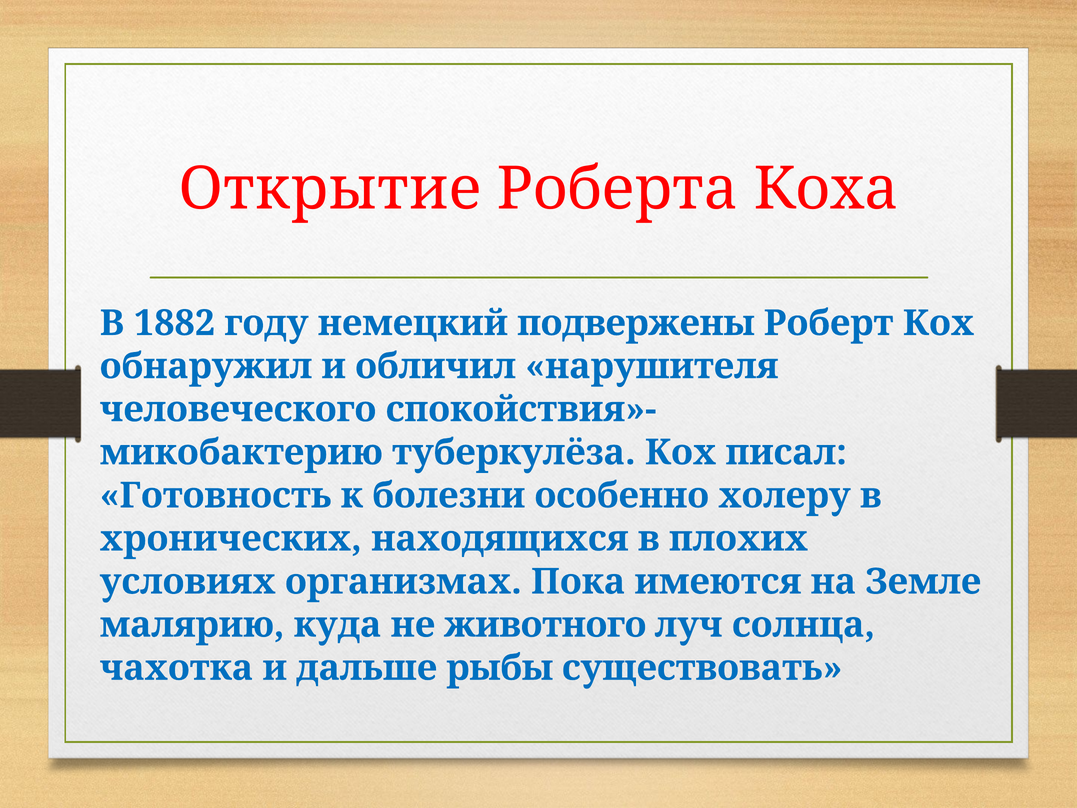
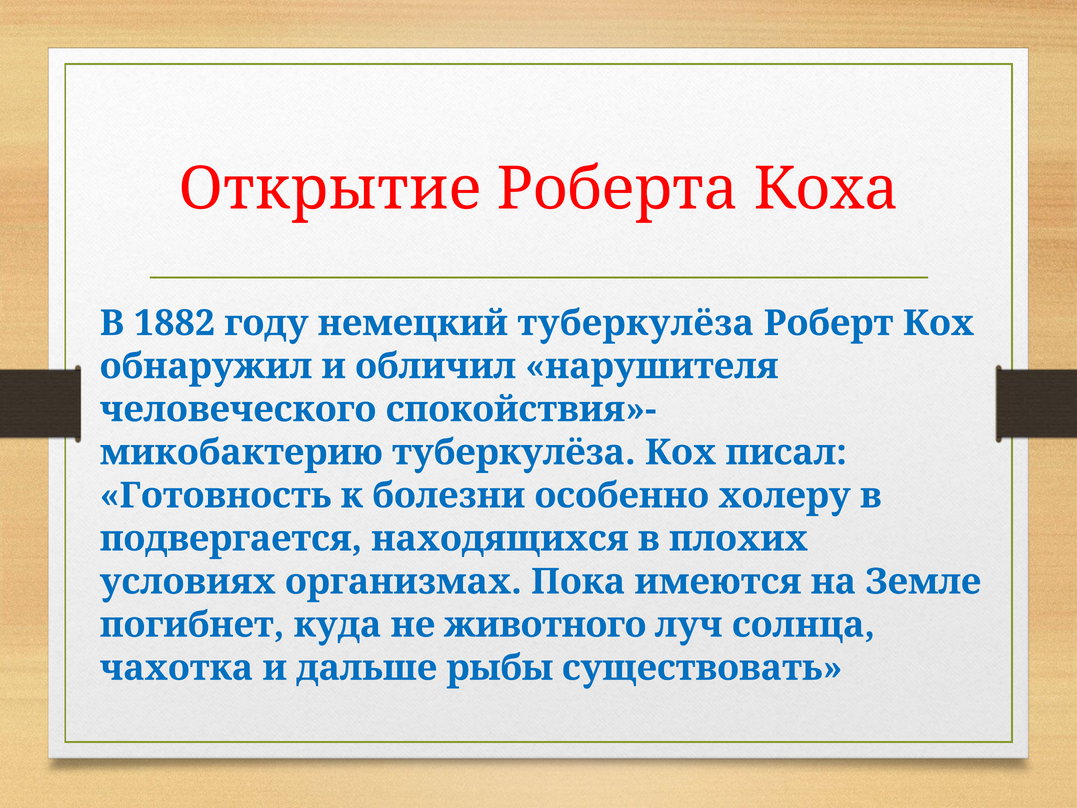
немецкий подвержены: подвержены -> туберкулёза
хронических: хронических -> подвергается
малярию: малярию -> погибнет
